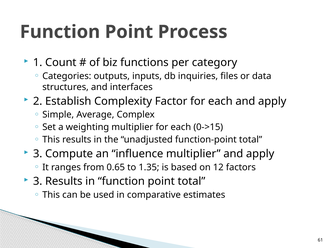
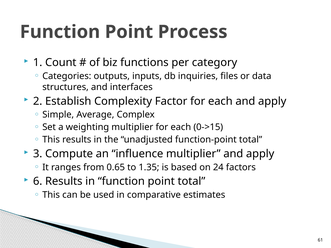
12: 12 -> 24
3 at (38, 182): 3 -> 6
